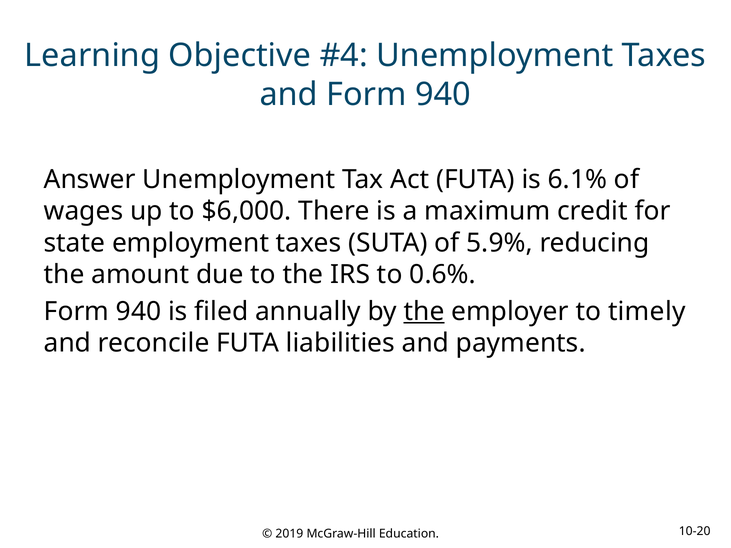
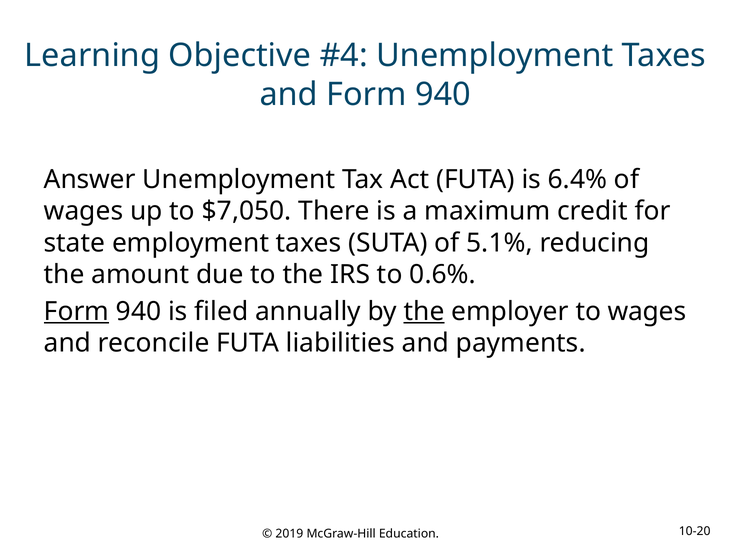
6.1%: 6.1% -> 6.4%
$6,000: $6,000 -> $7,050
5.9%: 5.9% -> 5.1%
Form at (76, 312) underline: none -> present
to timely: timely -> wages
